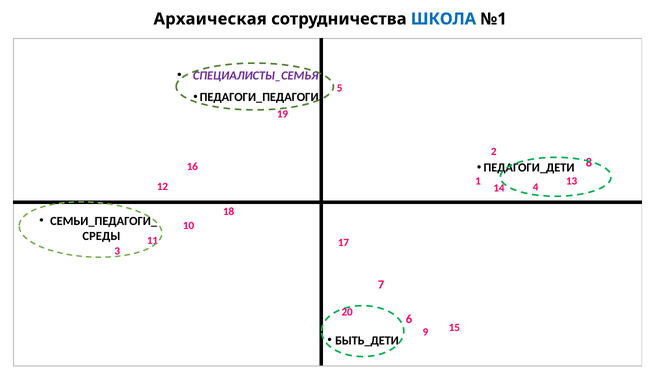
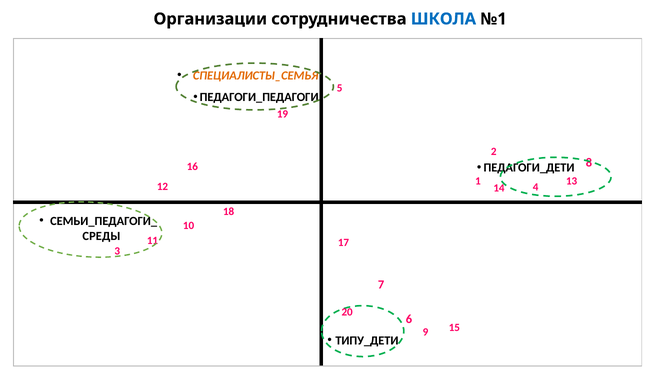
Архаическая: Архаическая -> Организации
СПЕЦИАЛИСТЫ_СЕМЬЯ colour: purple -> orange
БЫТЬ_ДЕТИ: БЫТЬ_ДЕТИ -> ТИПУ_ДЕТИ
